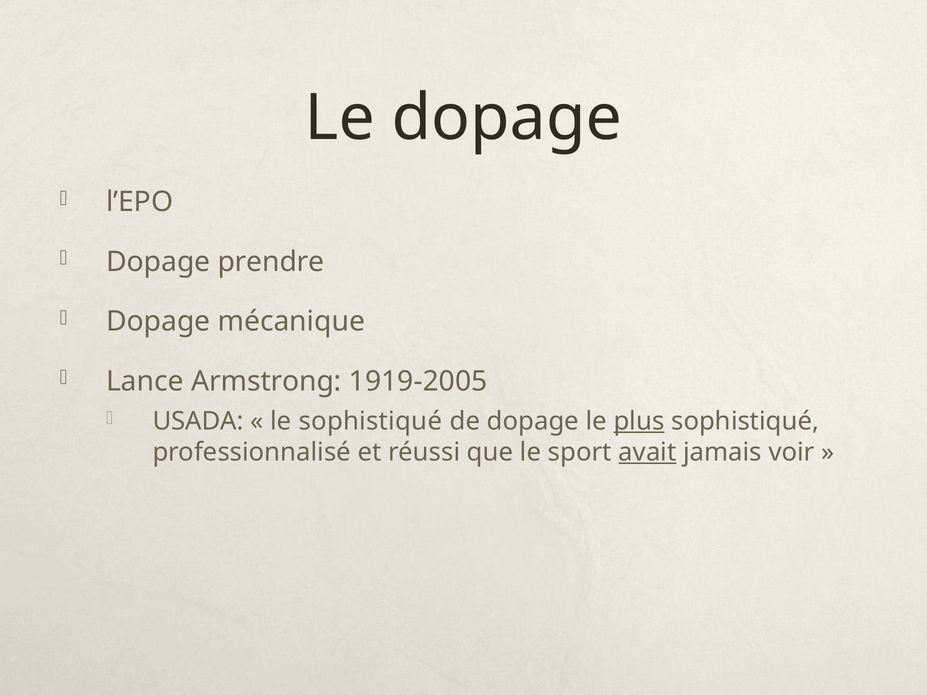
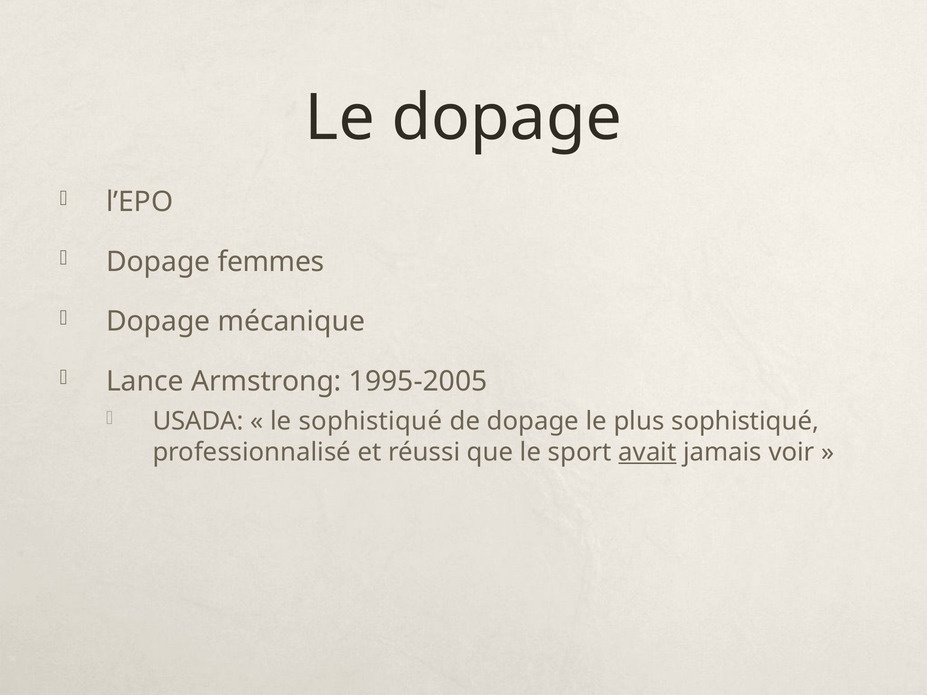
prendre: prendre -> femmes
1919-2005: 1919-2005 -> 1995-2005
plus underline: present -> none
